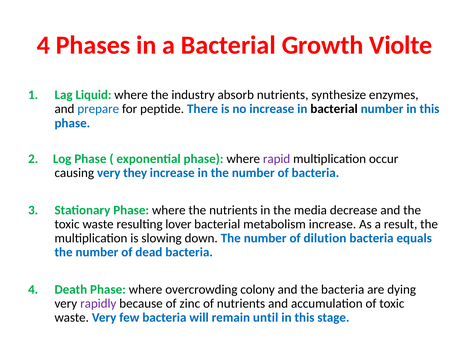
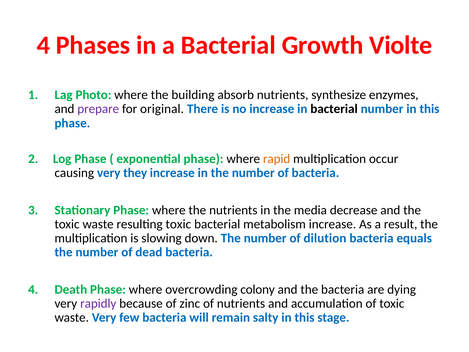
Liquid: Liquid -> Photo
industry: industry -> building
prepare colour: blue -> purple
peptide: peptide -> original
rapid colour: purple -> orange
resulting lover: lover -> toxic
until: until -> salty
